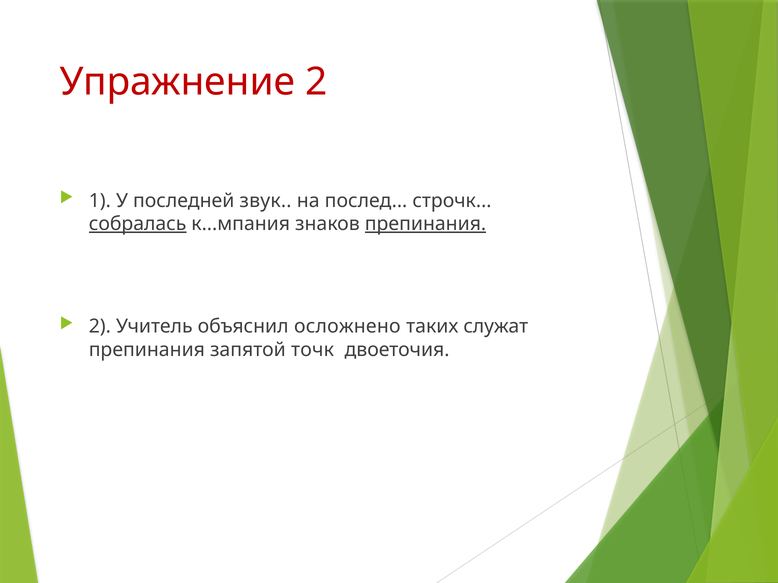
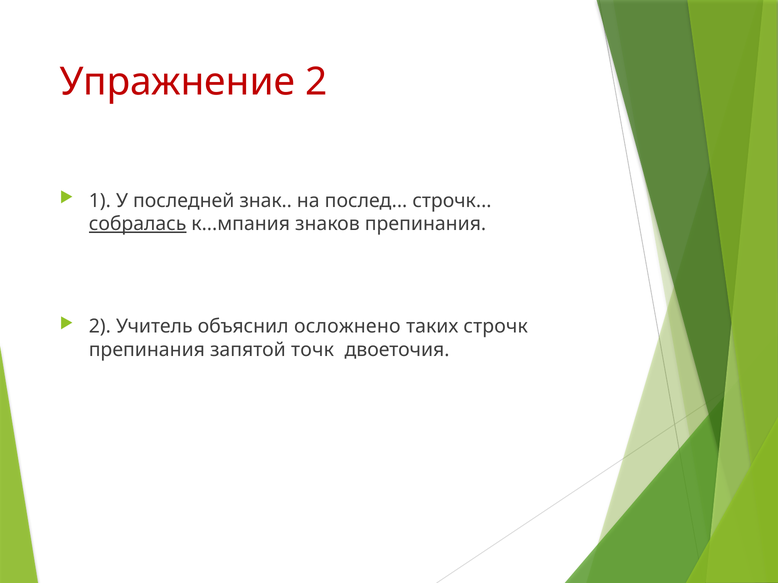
звук: звук -> знак
препинания at (426, 224) underline: present -> none
таких служат: служат -> строчк
